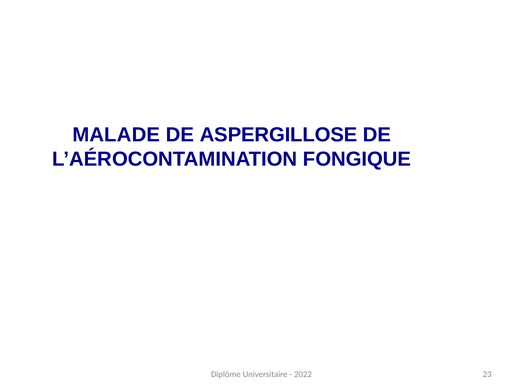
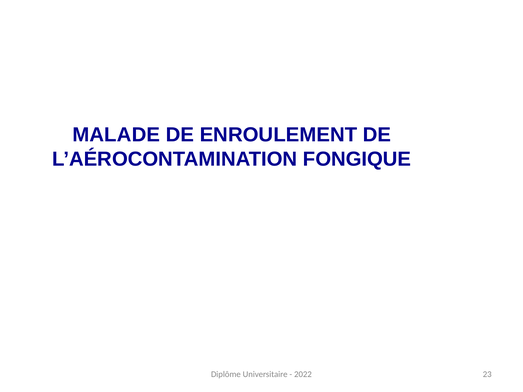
ASPERGILLOSE: ASPERGILLOSE -> ENROULEMENT
